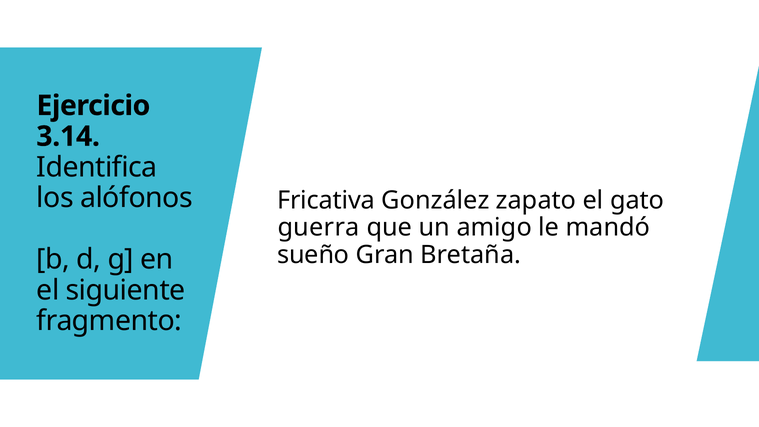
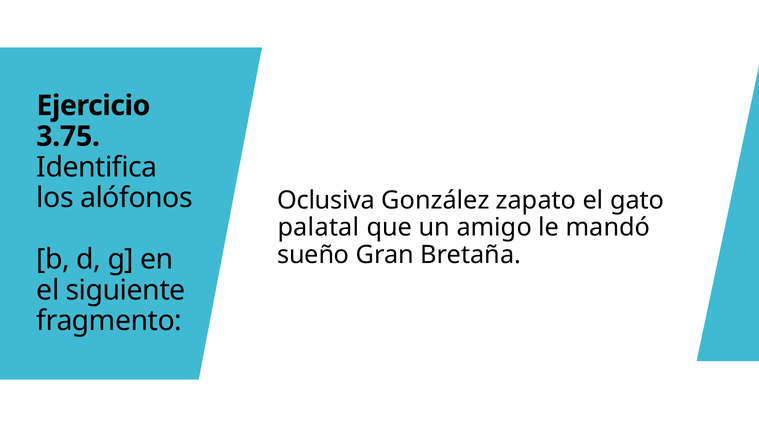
3.14: 3.14 -> 3.75
Fricativa: Fricativa -> Oclusiva
guerra: guerra -> palatal
